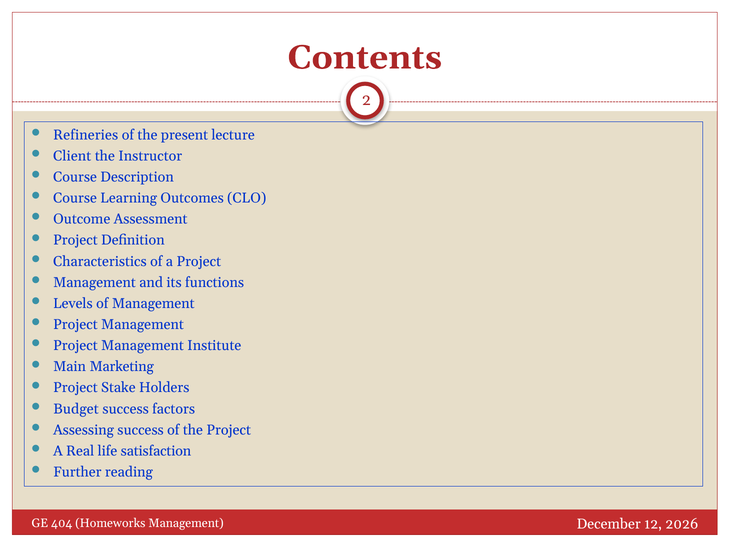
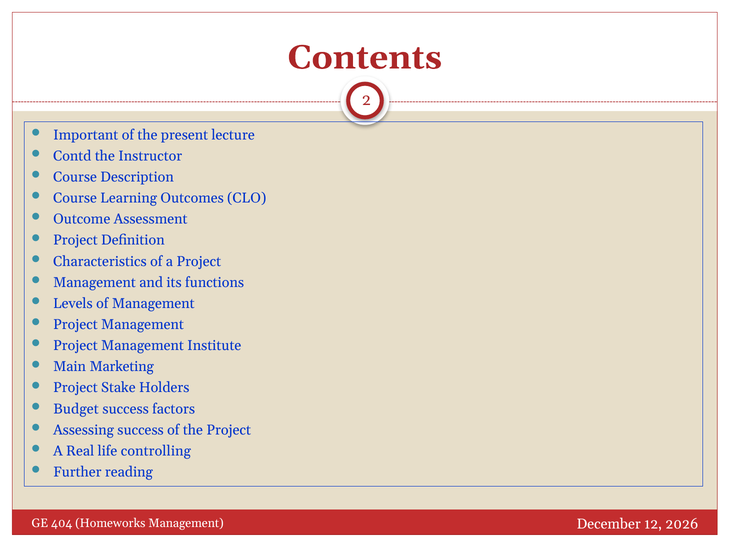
Refineries: Refineries -> Important
Client: Client -> Contd
satisfaction: satisfaction -> controlling
